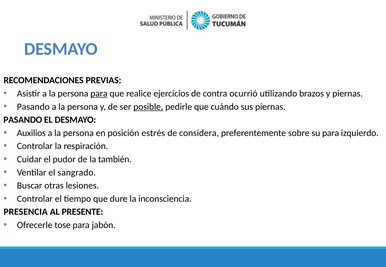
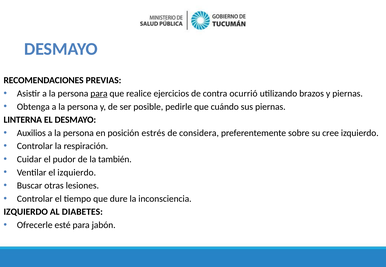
Pasando at (33, 107): Pasando -> Obtenga
posible underline: present -> none
PASANDO at (23, 120): PASANDO -> LINTERNA
su para: para -> cree
el sangrado: sangrado -> izquierdo
PRESENCIA at (26, 212): PRESENCIA -> IZQUIERDO
PRESENTE: PRESENTE -> DIABETES
tose: tose -> esté
